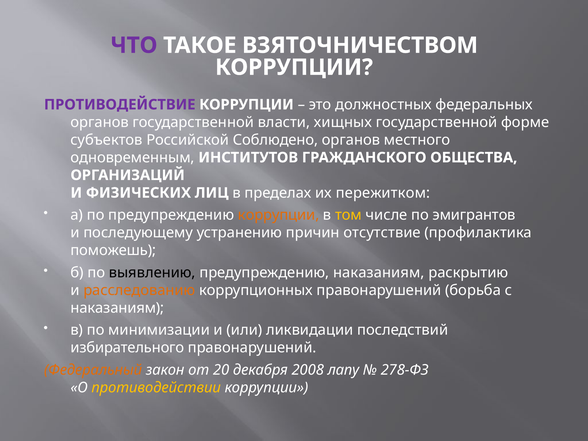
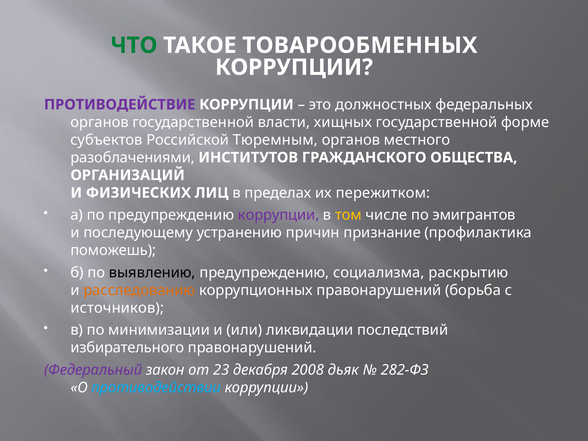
ЧТО colour: purple -> green
ВЗЯТОЧНИЧЕСТВОМ: ВЗЯТОЧНИЧЕСТВОМ -> ТОВАРООБМЕННЫХ
Соблюдено: Соблюдено -> Тюремным
одновременным: одновременным -> разоблачениями
коррупции at (279, 215) colour: orange -> purple
отсутствие: отсутствие -> признание
предупреждению наказаниям: наказаниям -> социализма
наказаниям at (117, 308): наказаниям -> источников
Федеральный colour: orange -> purple
20: 20 -> 23
лапу: лапу -> дьяк
278-ФЗ: 278-ФЗ -> 282-ФЗ
противодействии colour: yellow -> light blue
